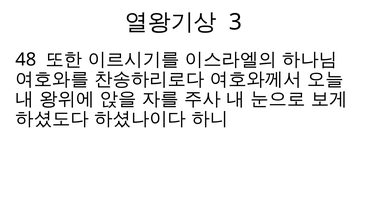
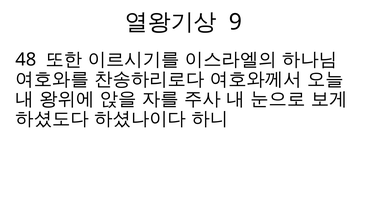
3: 3 -> 9
